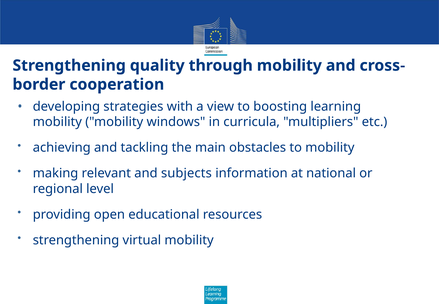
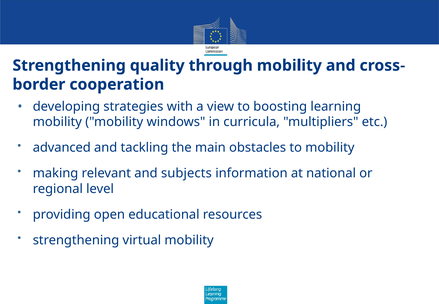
achieving: achieving -> advanced
